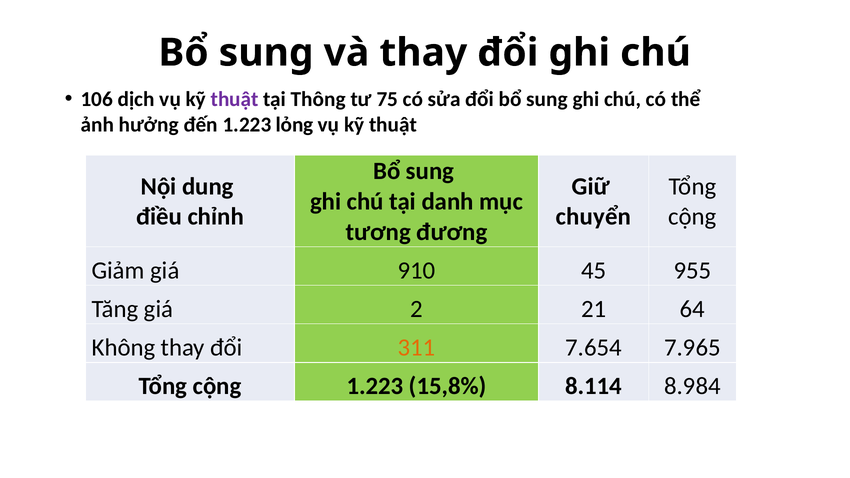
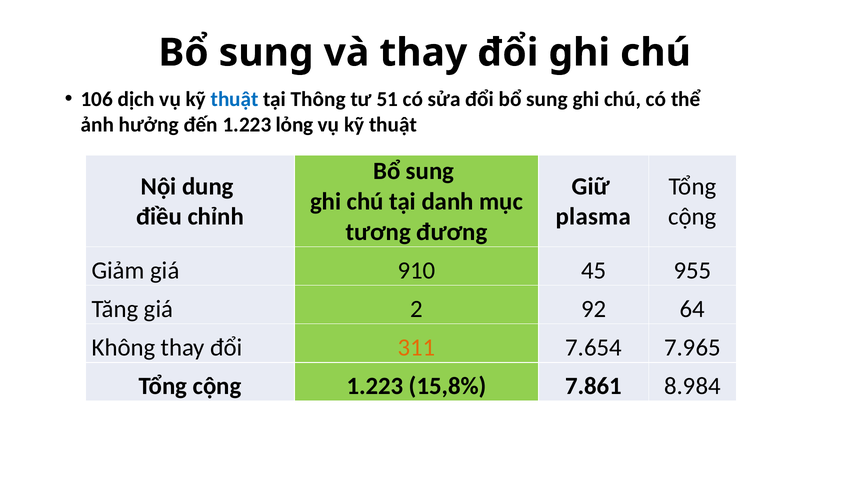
thuật at (235, 99) colour: purple -> blue
75: 75 -> 51
chuyển: chuyển -> plasma
21: 21 -> 92
8.114: 8.114 -> 7.861
